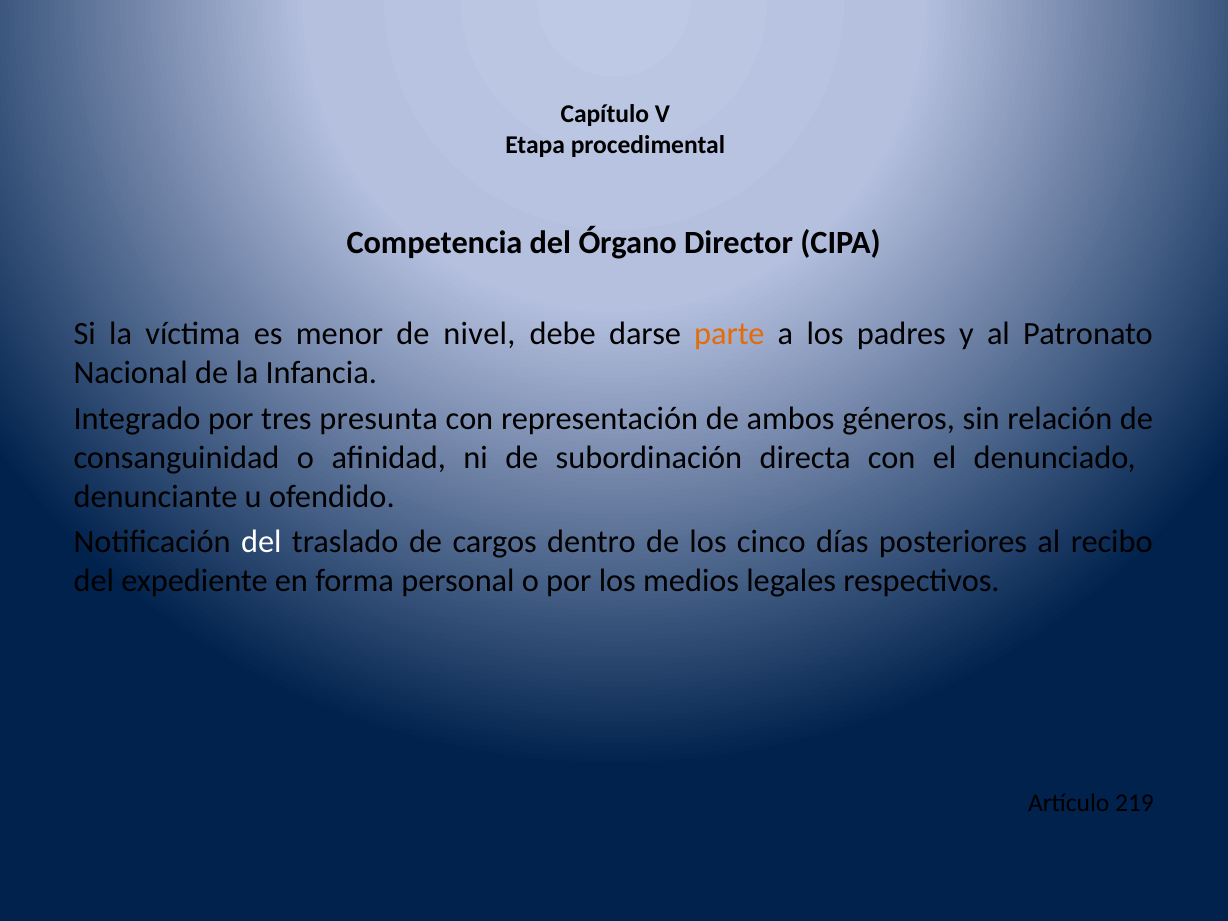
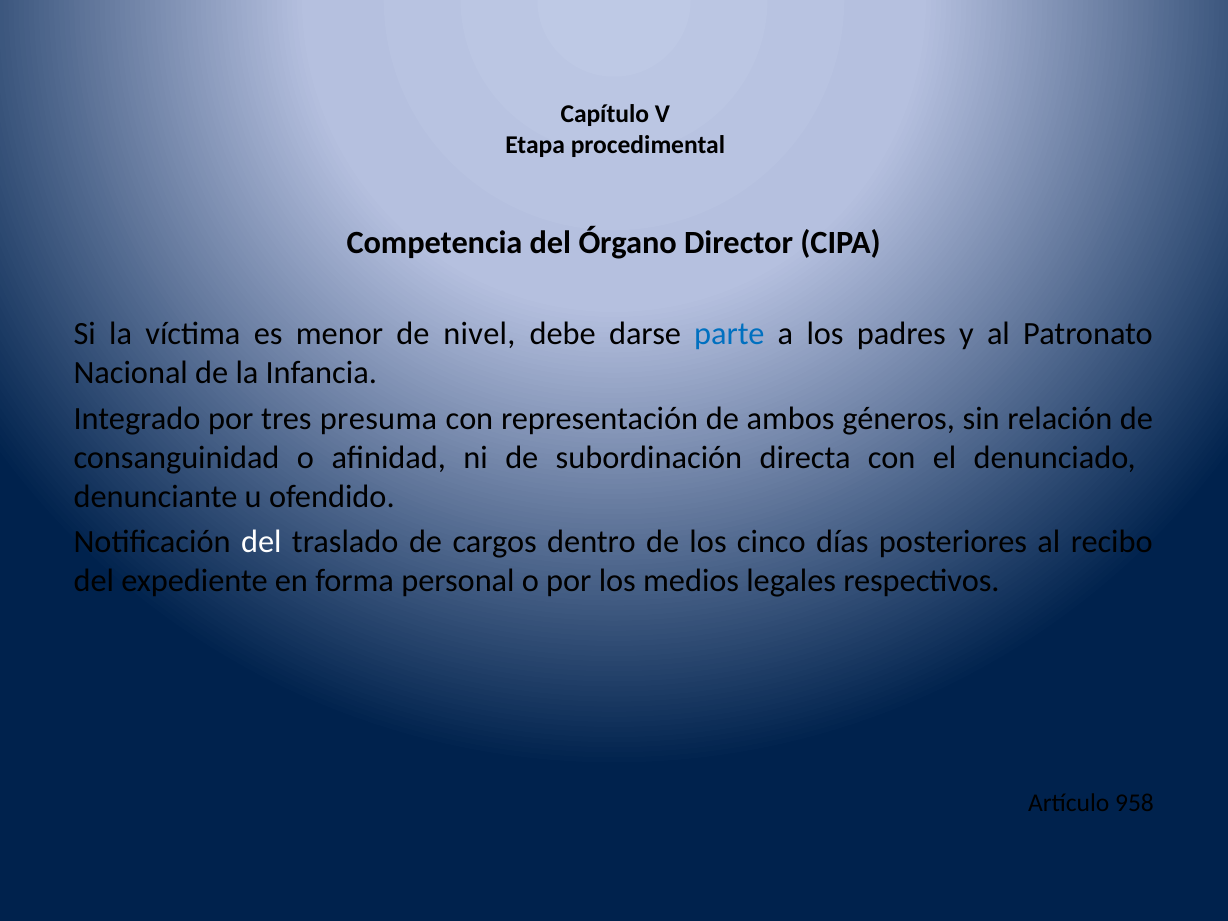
parte colour: orange -> blue
presunta: presunta -> presuma
219: 219 -> 958
